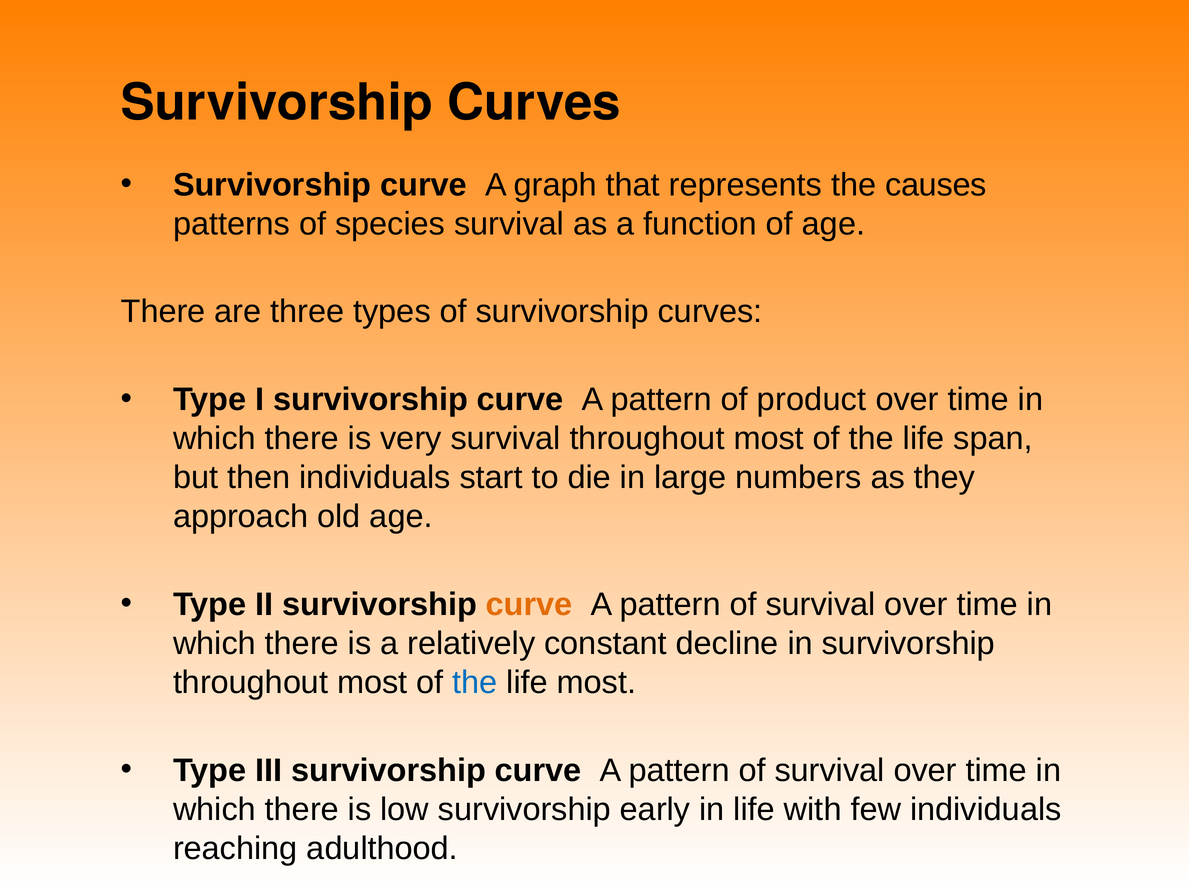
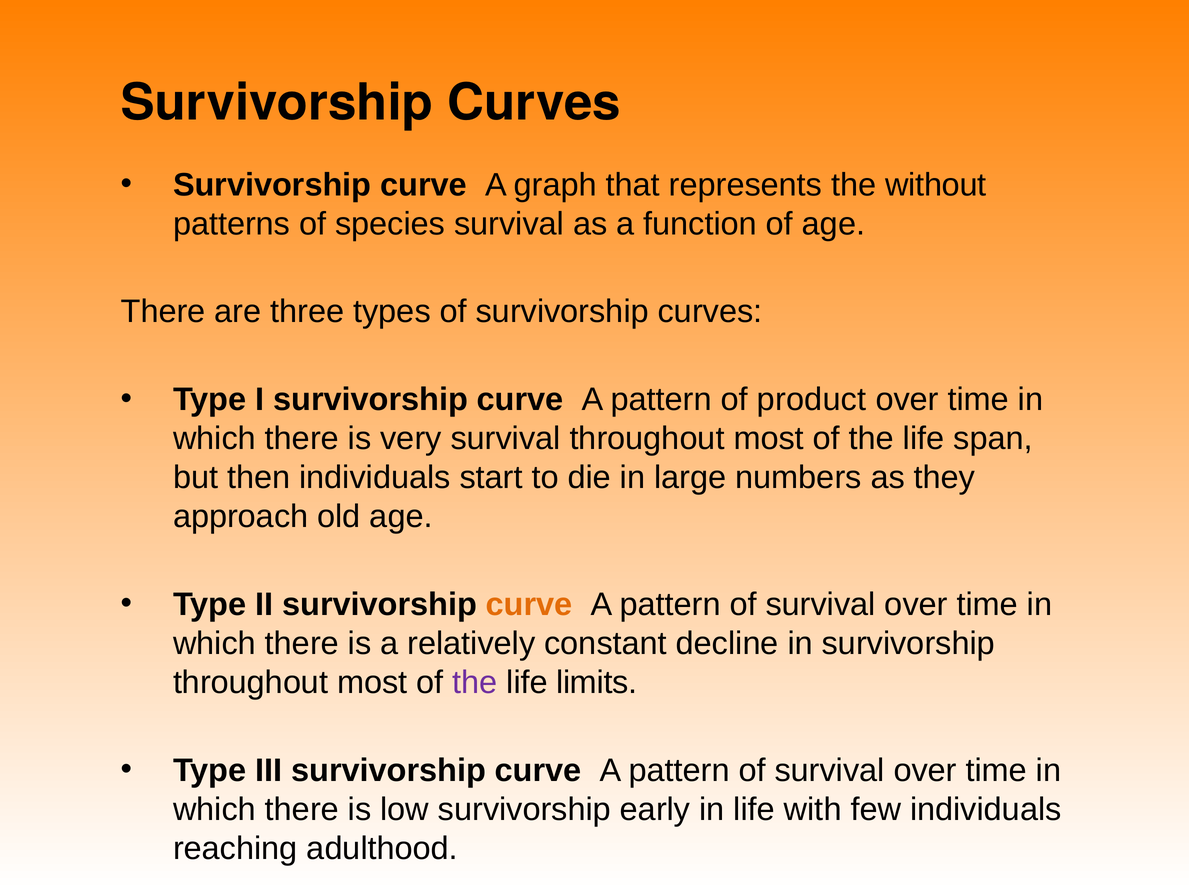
causes: causes -> without
the at (475, 682) colour: blue -> purple
life most: most -> limits
